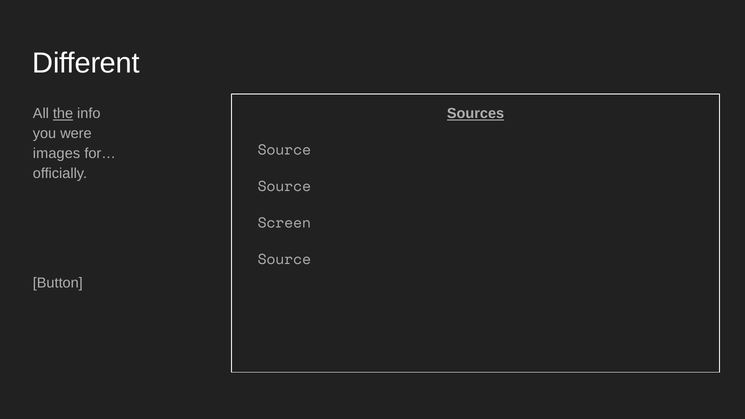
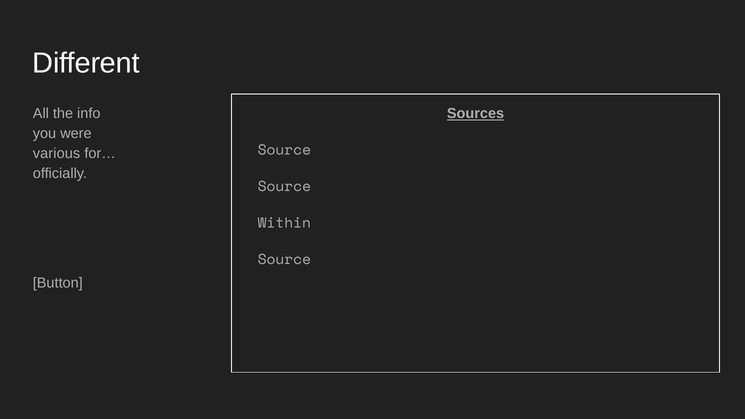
the underline: present -> none
images: images -> various
Screen: Screen -> Within
